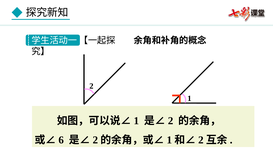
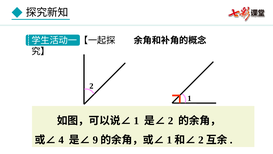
6: 6 -> 4
2 at (95, 140): 2 -> 9
